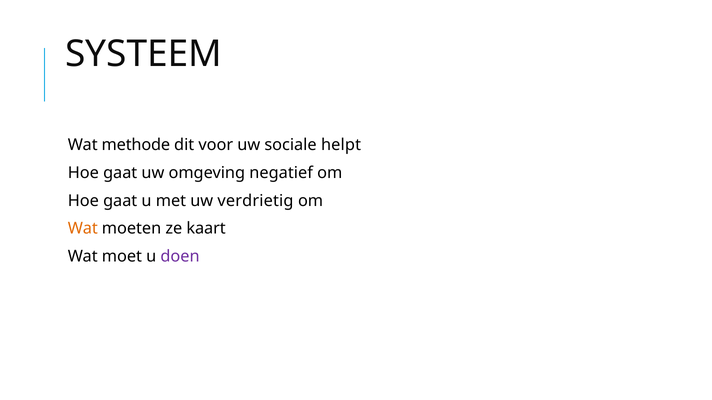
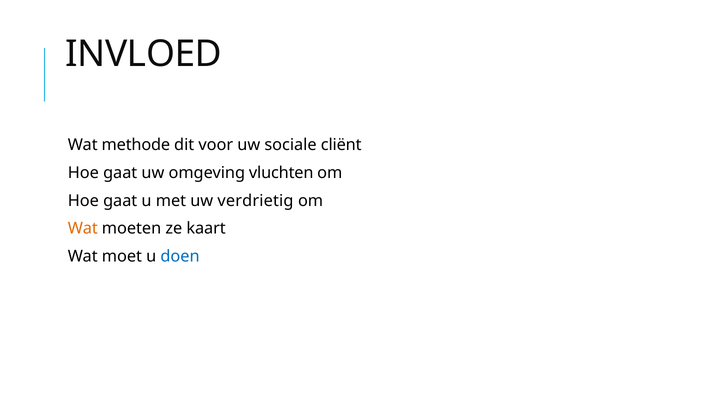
SYSTEEM: SYSTEEM -> INVLOED
helpt: helpt -> cliënt
negatief: negatief -> vluchten
doen colour: purple -> blue
